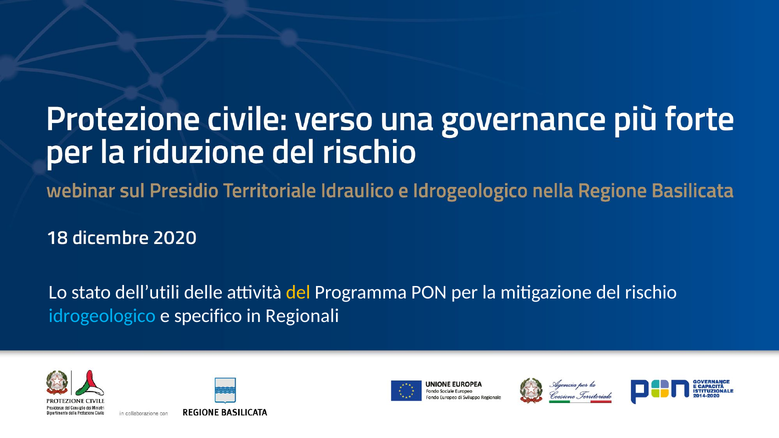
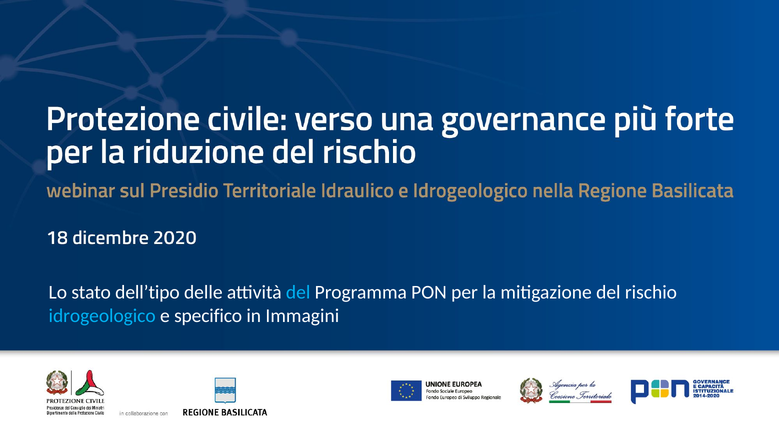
dell’utili: dell’utili -> dell’tipo
del at (298, 292) colour: yellow -> light blue
Regionali: Regionali -> Immagini
